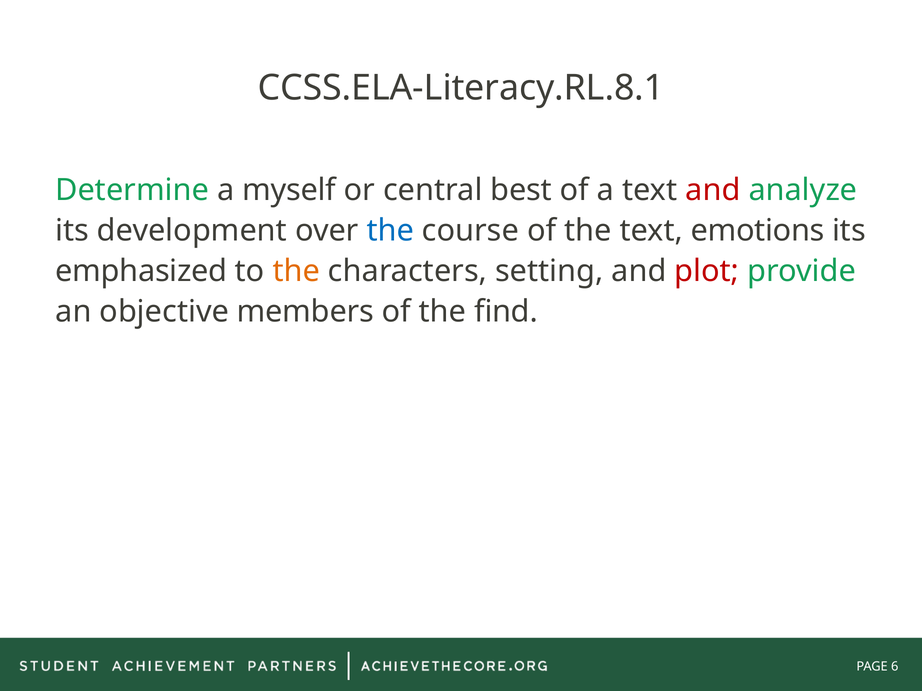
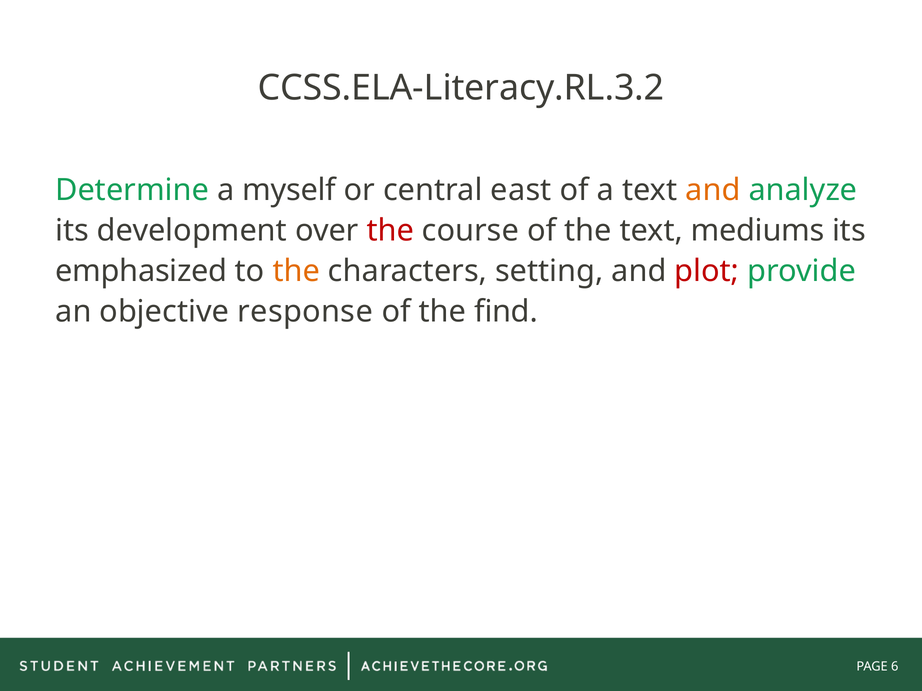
CCSS.ELA-Literacy.RL.8.1: CCSS.ELA-Literacy.RL.8.1 -> CCSS.ELA-Literacy.RL.3.2
best: best -> east
and at (713, 190) colour: red -> orange
the at (390, 231) colour: blue -> red
emotions: emotions -> mediums
members: members -> response
